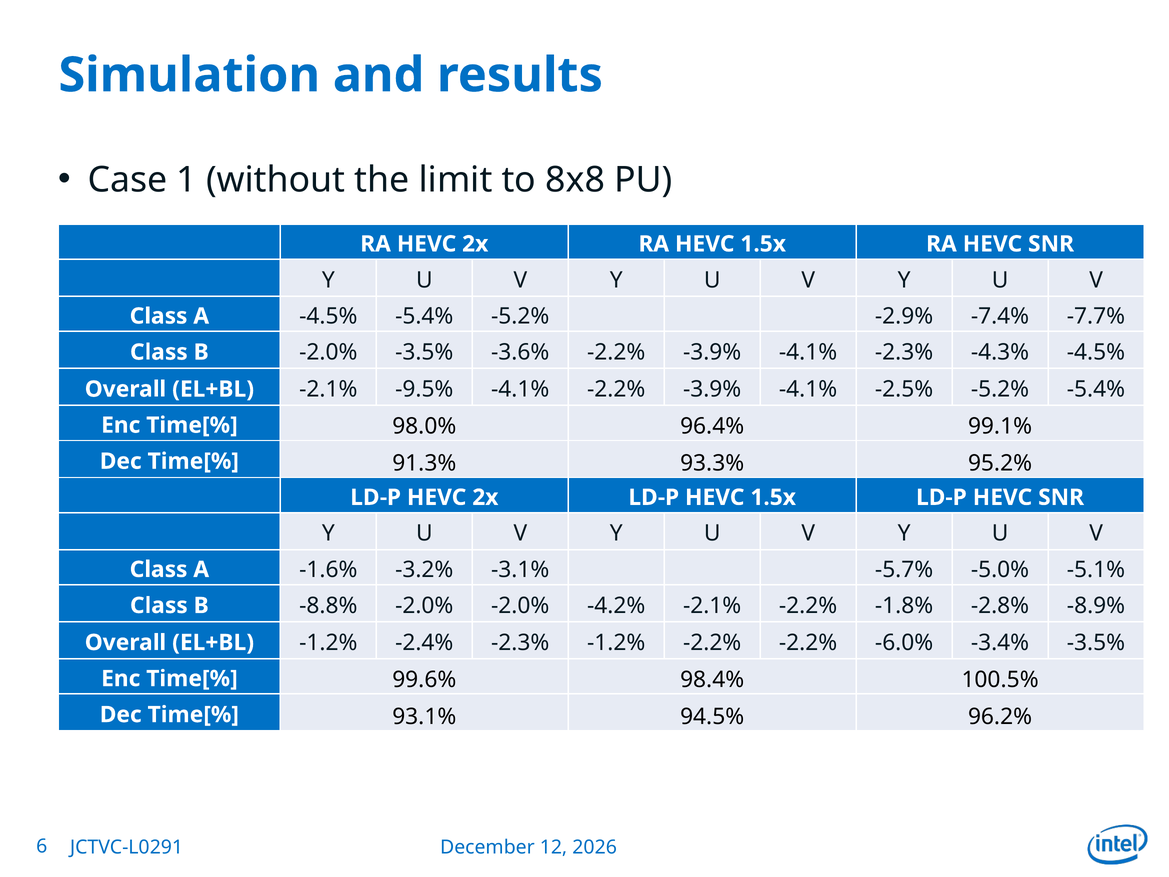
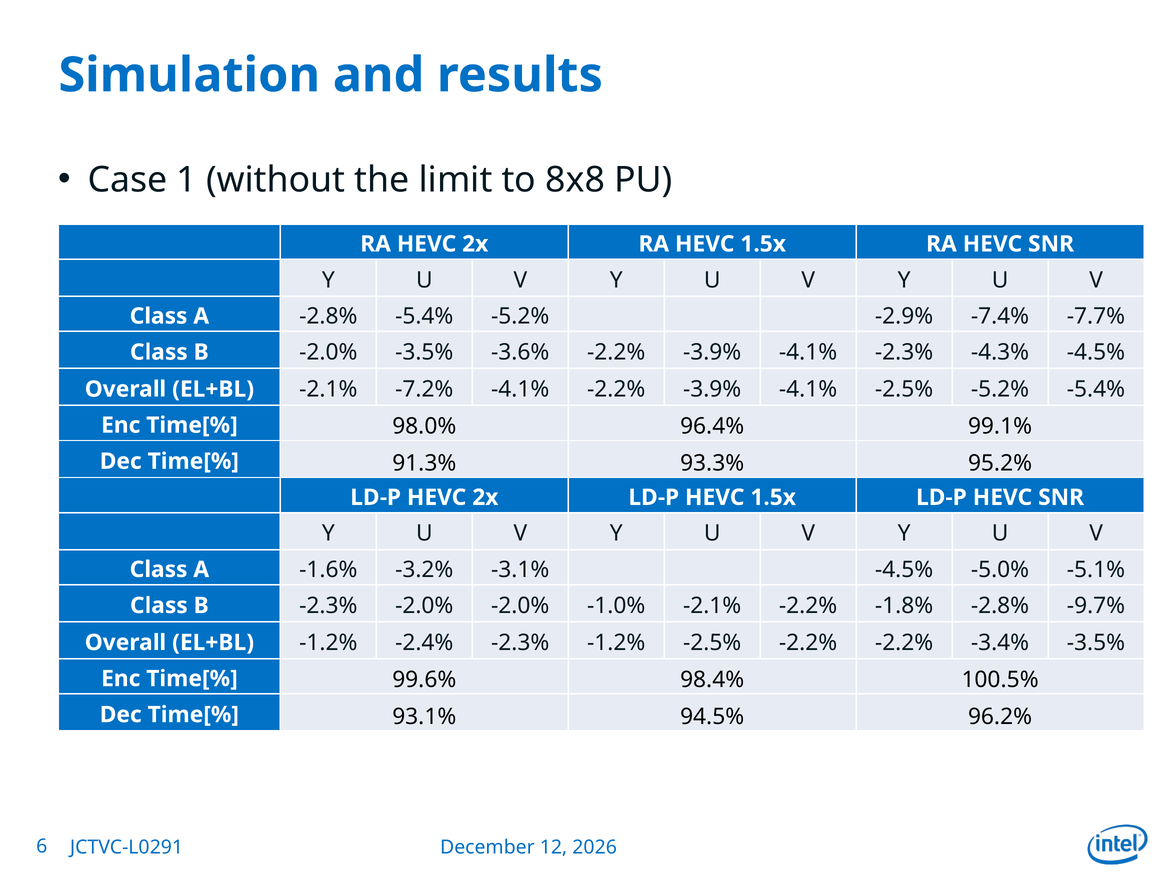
-4.5% at (328, 316): -4.5% -> -2.8%
-9.5%: -9.5% -> -7.2%
-3.1% -5.7%: -5.7% -> -4.5%
-8.8% at (328, 605): -8.8% -> -2.3%
-4.2%: -4.2% -> -1.0%
-8.9%: -8.9% -> -9.7%
-1.2% -2.2%: -2.2% -> -2.5%
-2.2% -6.0%: -6.0% -> -2.2%
